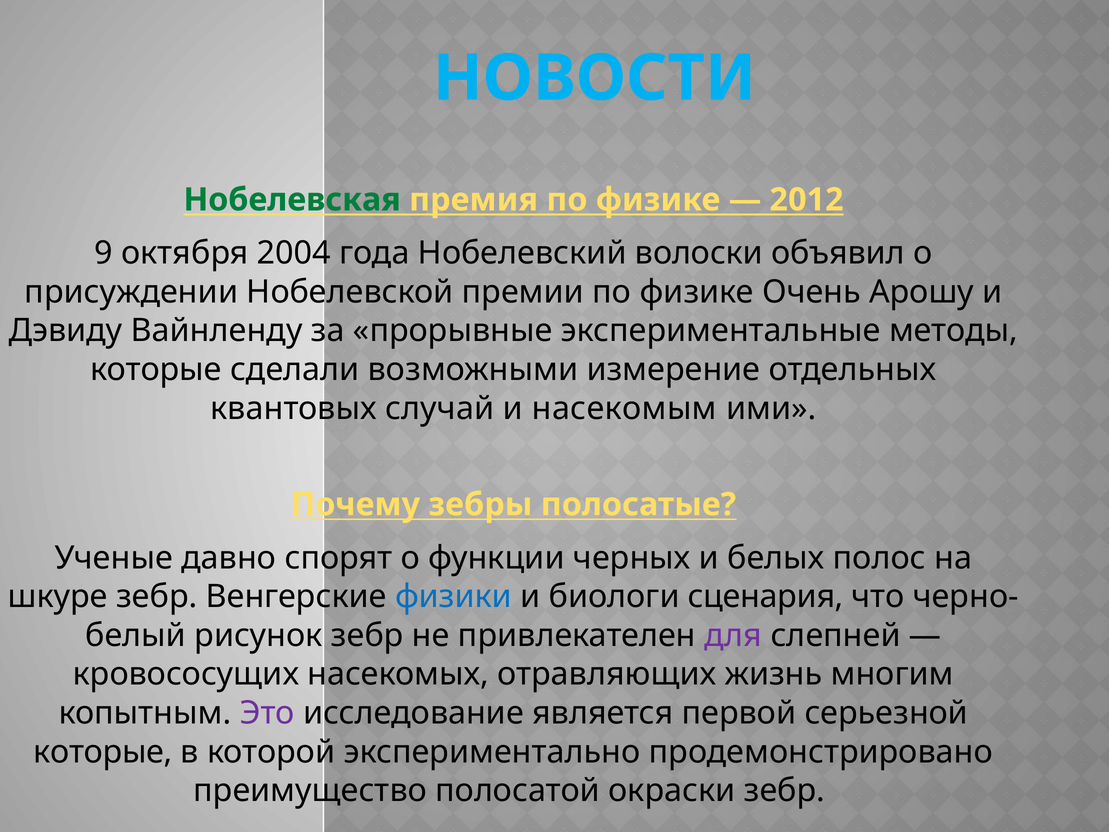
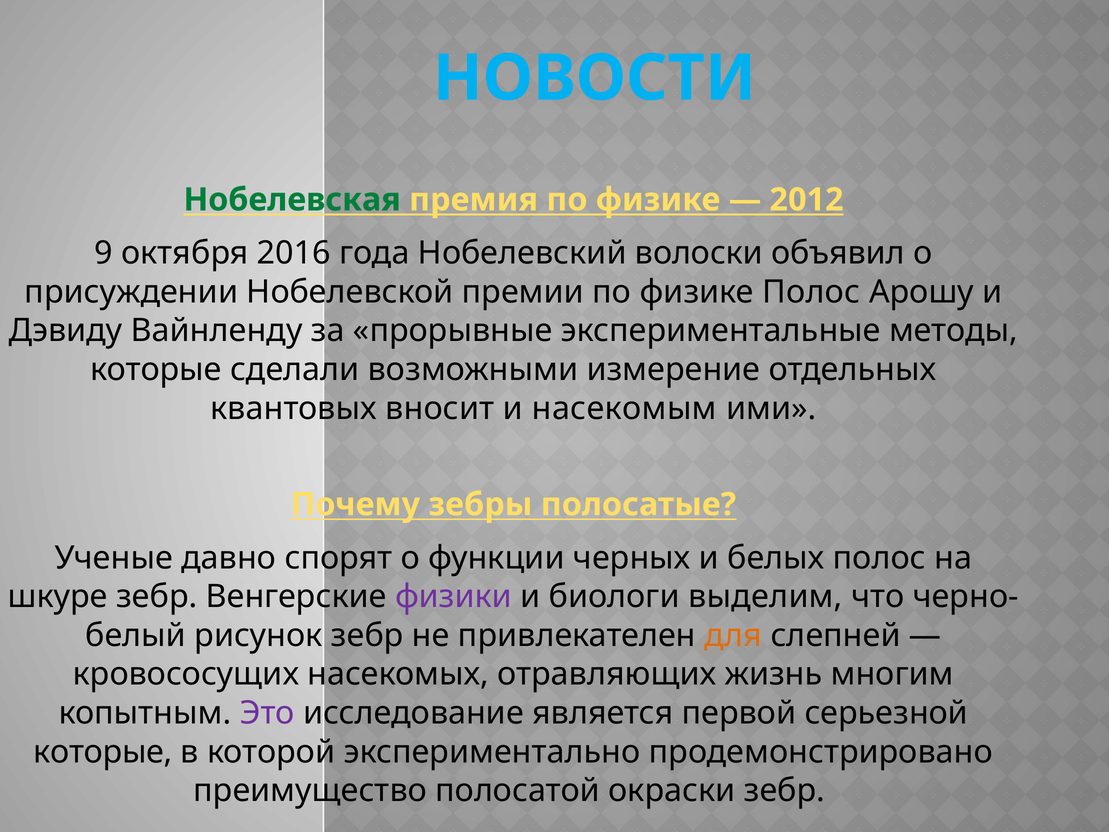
2004: 2004 -> 2016
физике Очень: Очень -> Полос
случай: случай -> вносит
физики colour: blue -> purple
сценария: сценария -> выделим
для colour: purple -> orange
